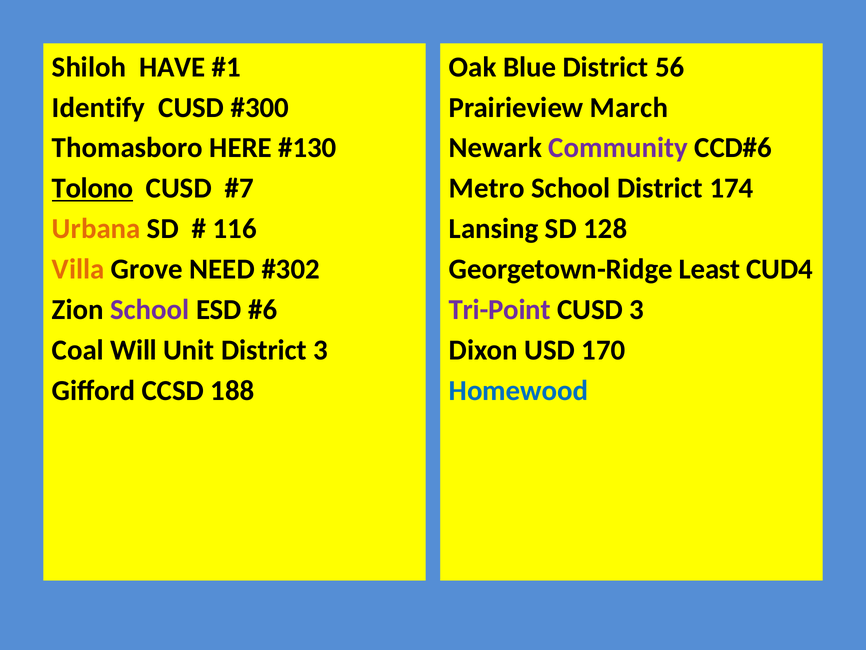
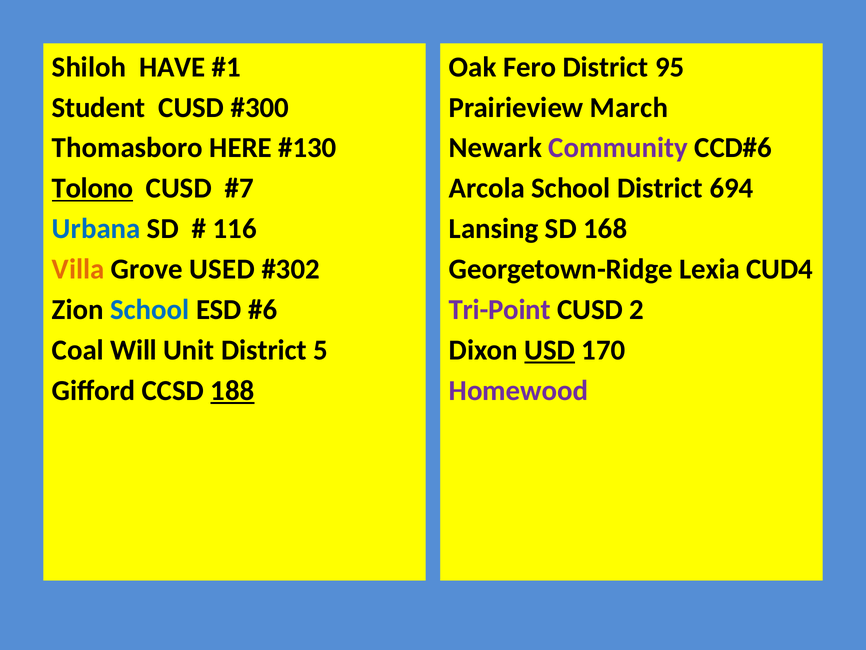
Blue: Blue -> Fero
56: 56 -> 95
Identify: Identify -> Student
Metro: Metro -> Arcola
174: 174 -> 694
Urbana colour: orange -> blue
128: 128 -> 168
NEED: NEED -> USED
Least: Least -> Lexia
School at (150, 309) colour: purple -> blue
CUSD 3: 3 -> 2
District 3: 3 -> 5
USD underline: none -> present
188 underline: none -> present
Homewood colour: blue -> purple
